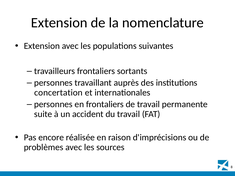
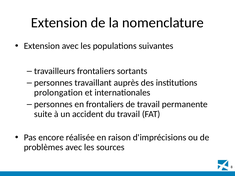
concertation: concertation -> prolongation
